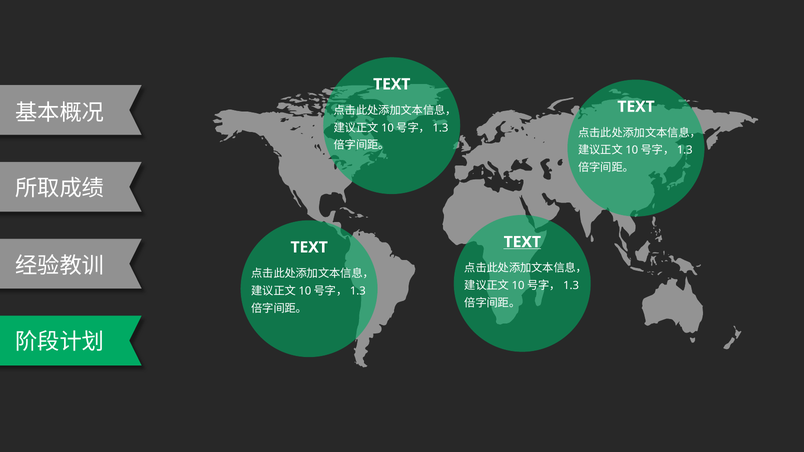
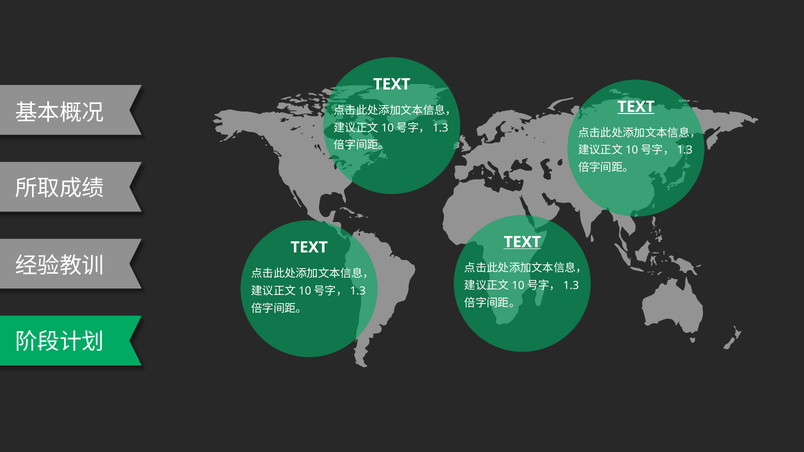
TEXT at (636, 107) underline: none -> present
